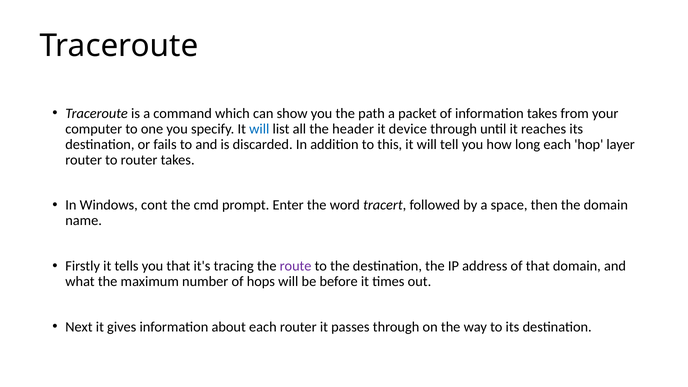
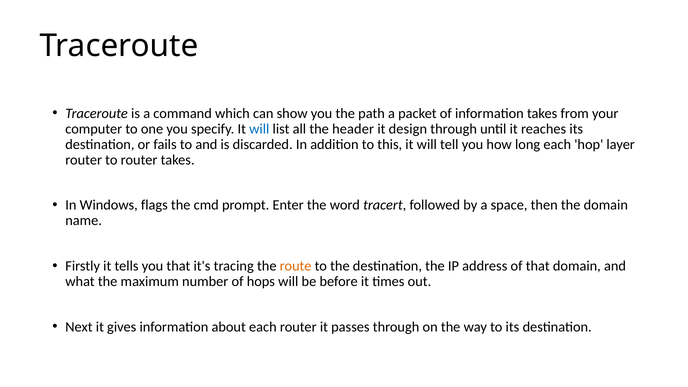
device: device -> design
cont: cont -> flags
route colour: purple -> orange
